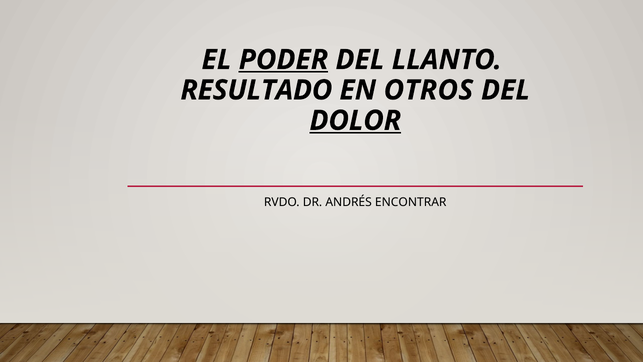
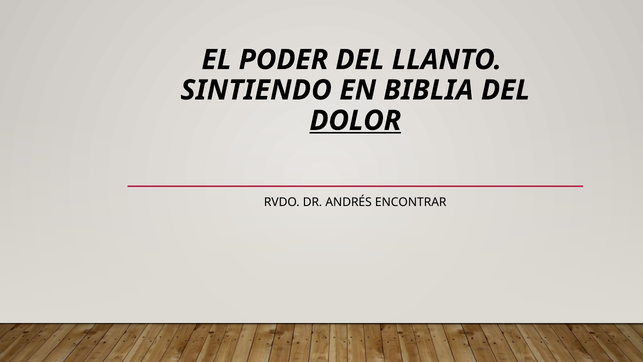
PODER underline: present -> none
RESULTADO: RESULTADO -> SINTIENDO
OTROS: OTROS -> BIBLIA
